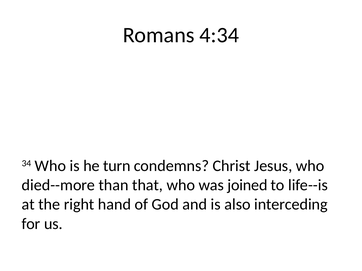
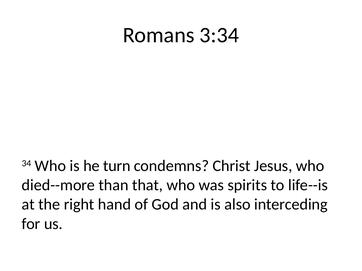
4:34: 4:34 -> 3:34
joined: joined -> spirits
